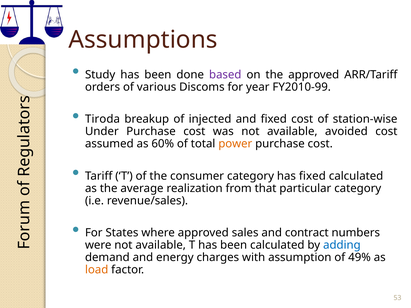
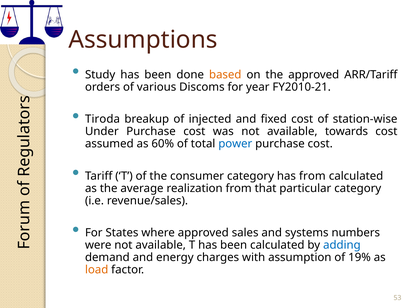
based colour: purple -> orange
FY2010-99: FY2010-99 -> FY2010-21
avoided: avoided -> towards
power colour: orange -> blue
has fixed: fixed -> from
contract: contract -> systems
49%: 49% -> 19%
